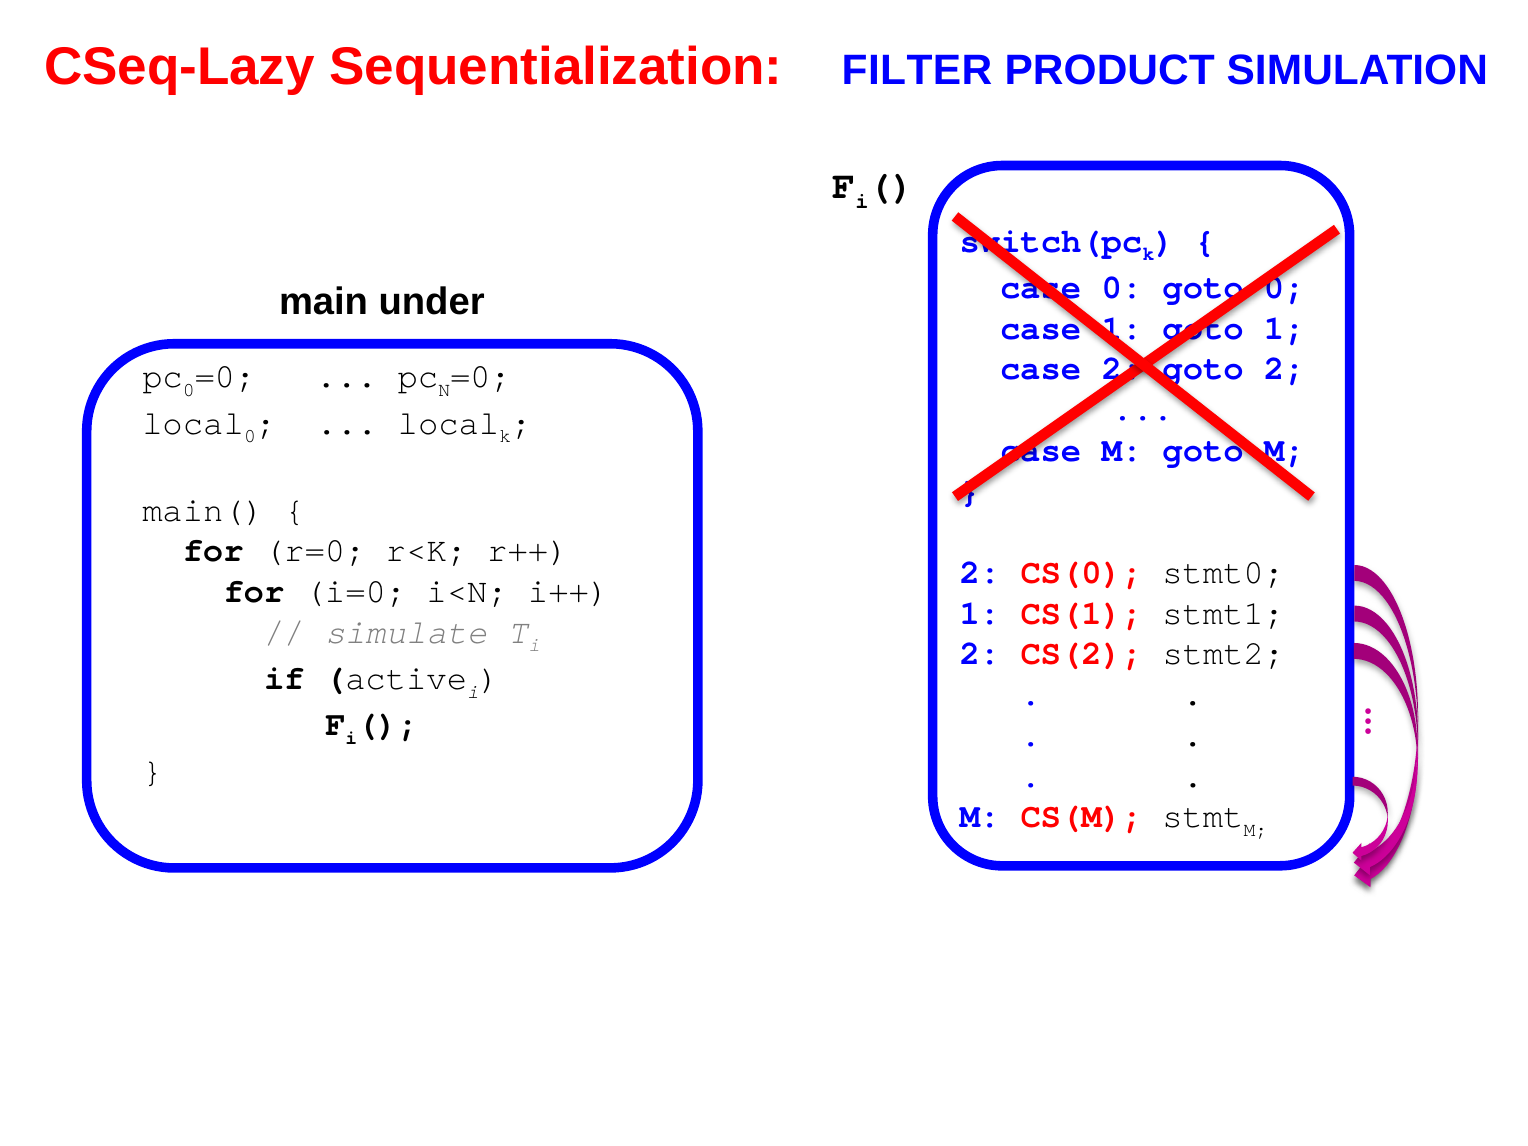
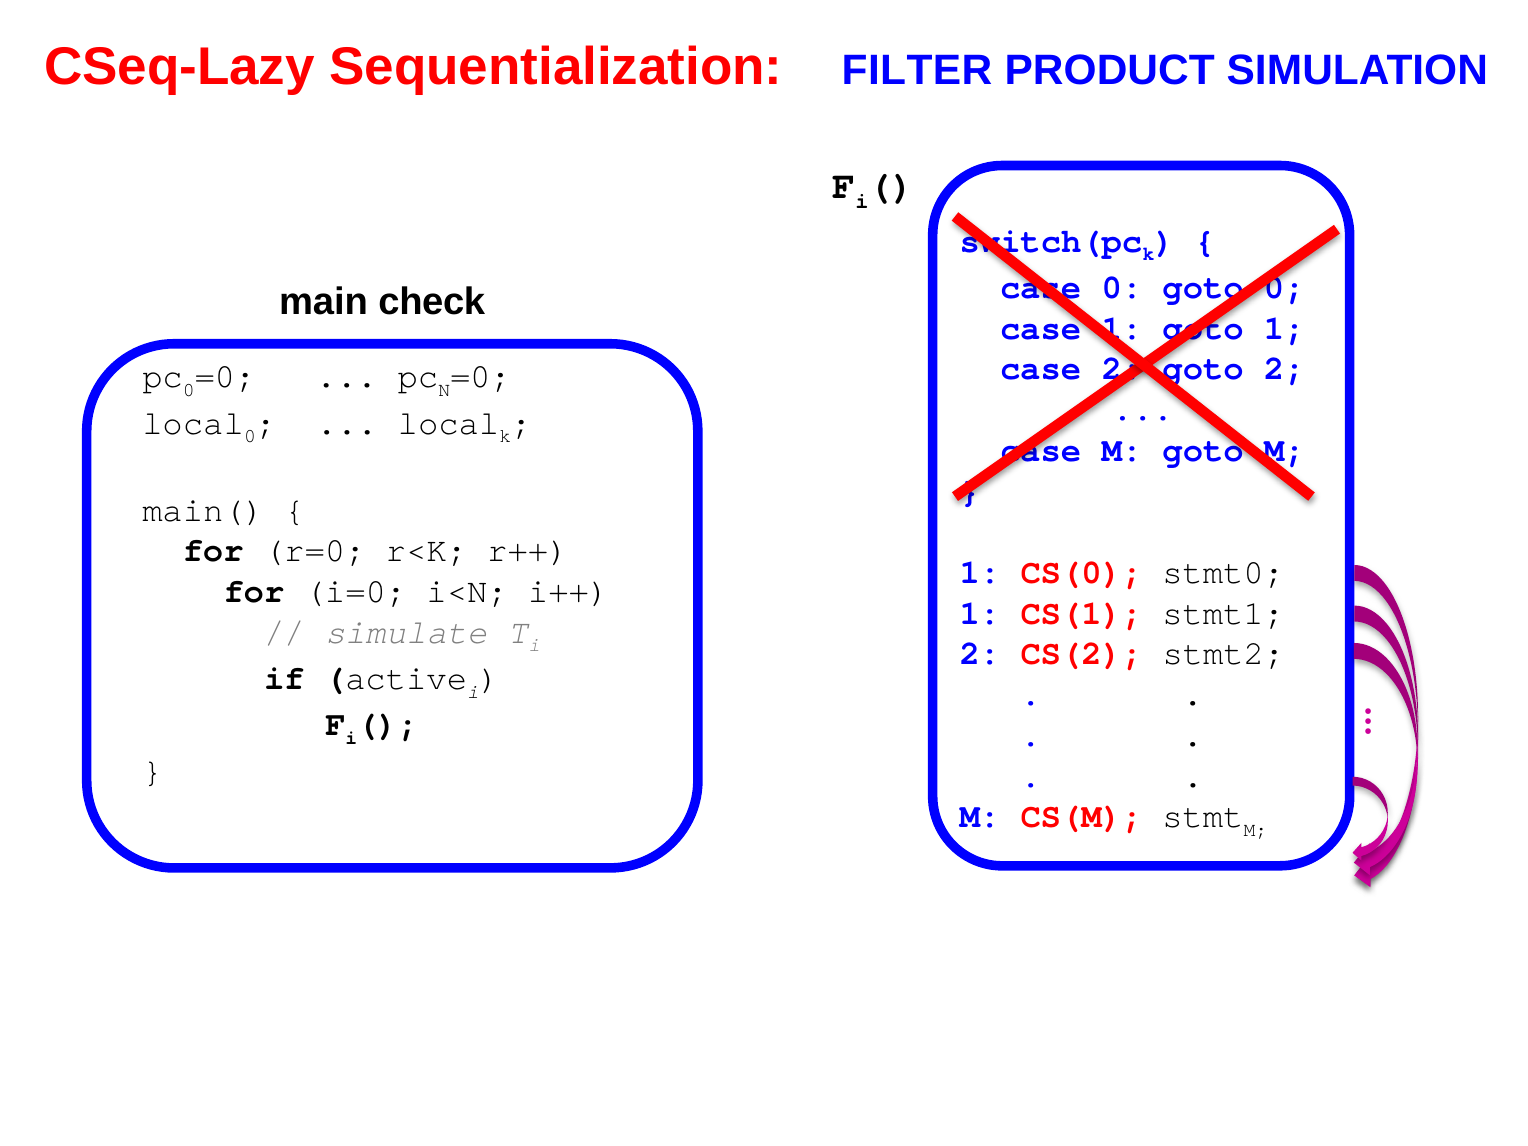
under: under -> check
2 at (980, 572): 2 -> 1
